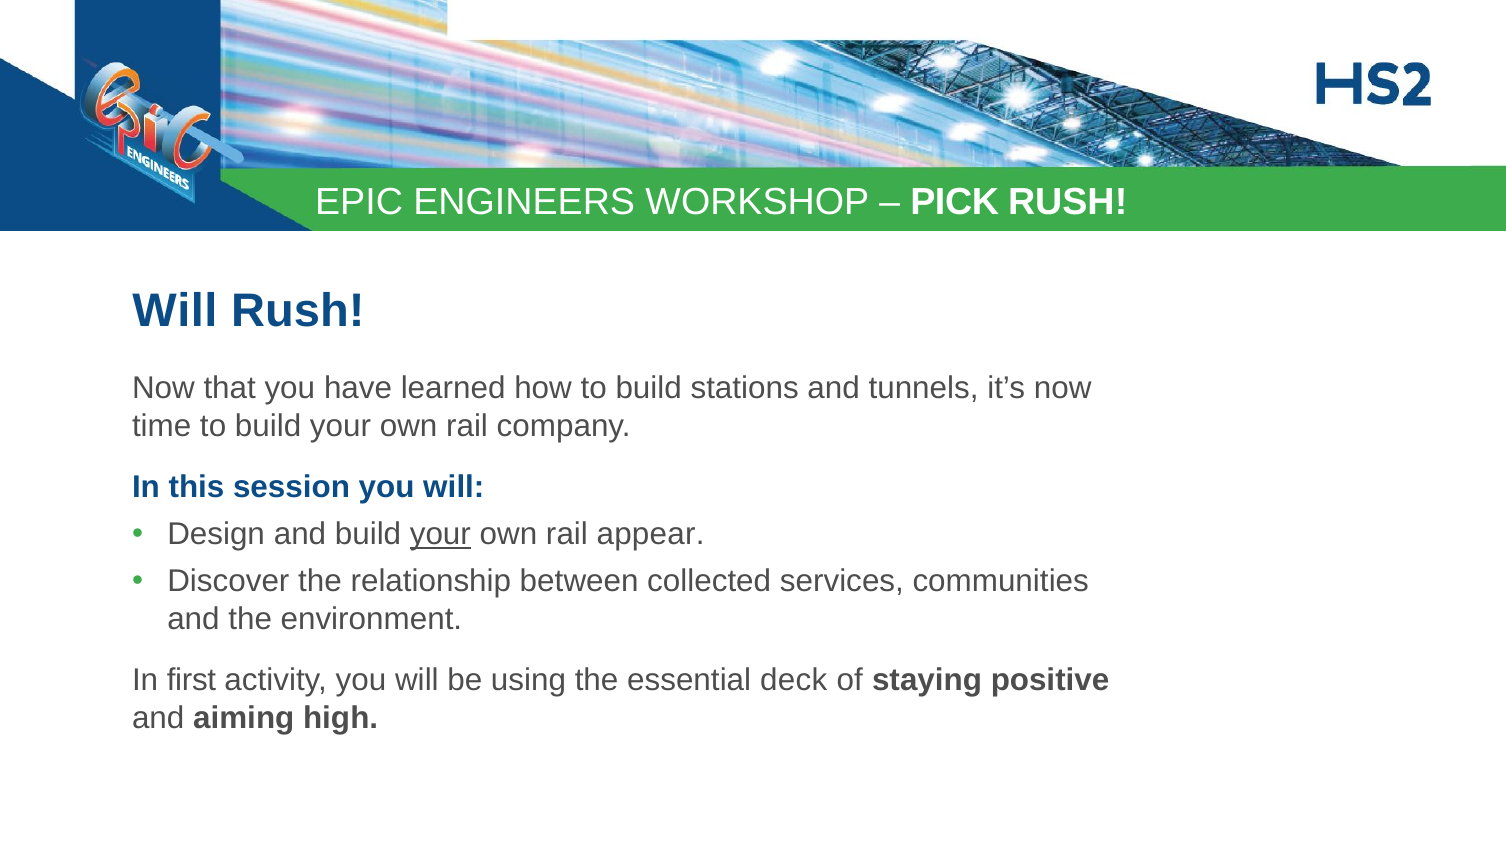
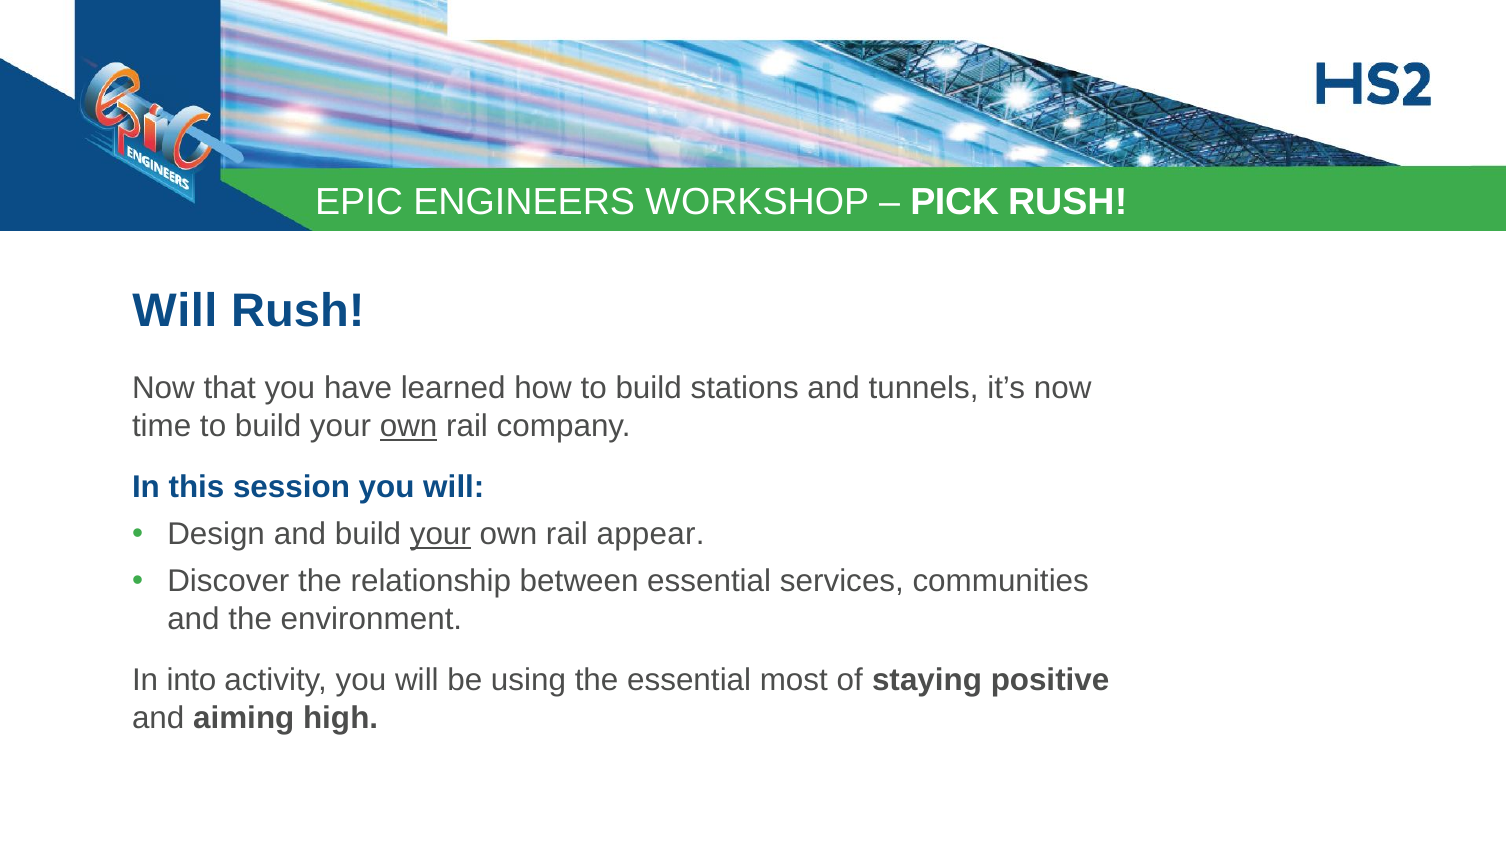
own at (409, 426) underline: none -> present
between collected: collected -> essential
first: first -> into
deck: deck -> most
